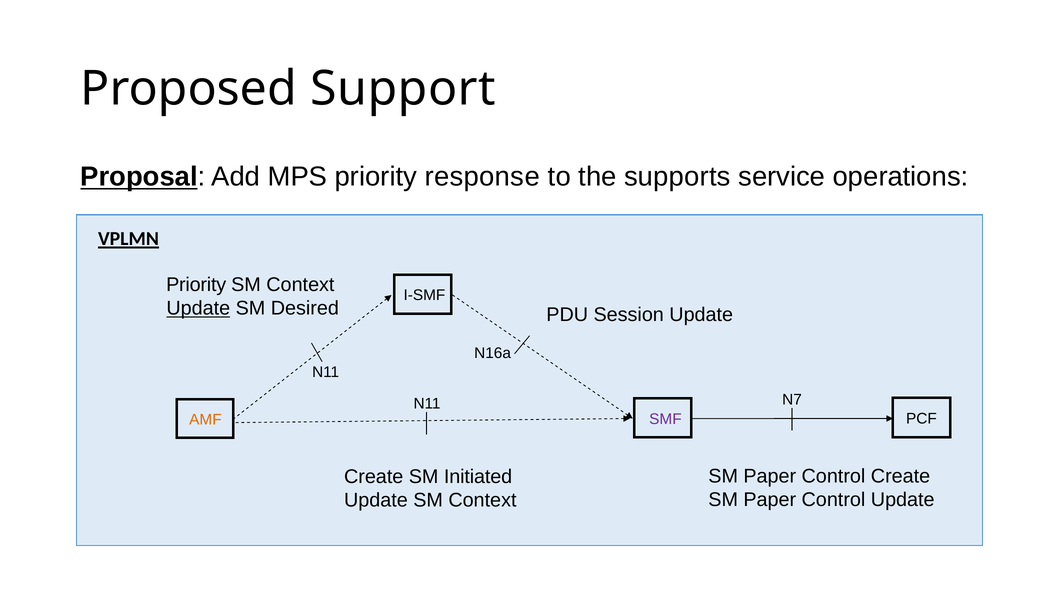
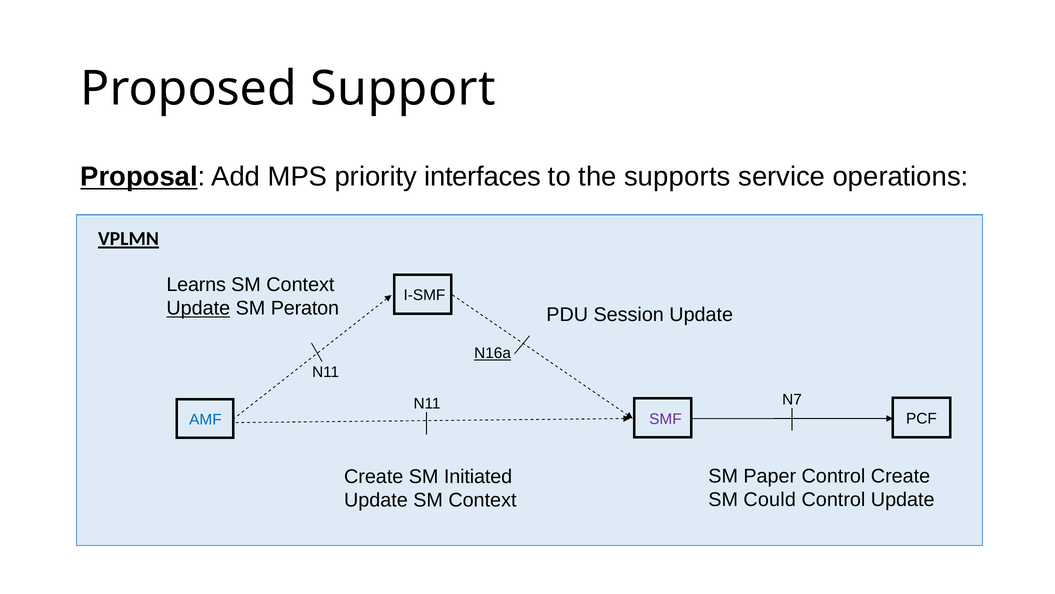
response: response -> interfaces
Priority at (196, 284): Priority -> Learns
Desired: Desired -> Peraton
N16a underline: none -> present
AMF colour: orange -> blue
Paper at (770, 499): Paper -> Could
